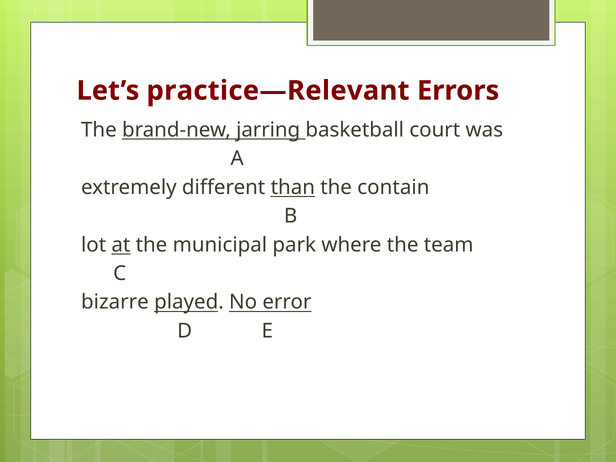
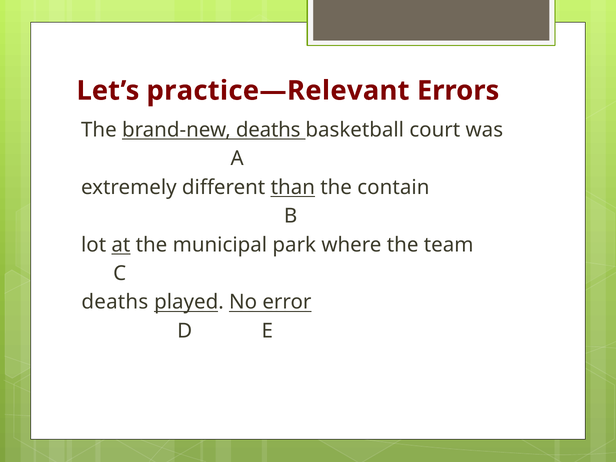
brand-new jarring: jarring -> deaths
bizarre at (115, 302): bizarre -> deaths
